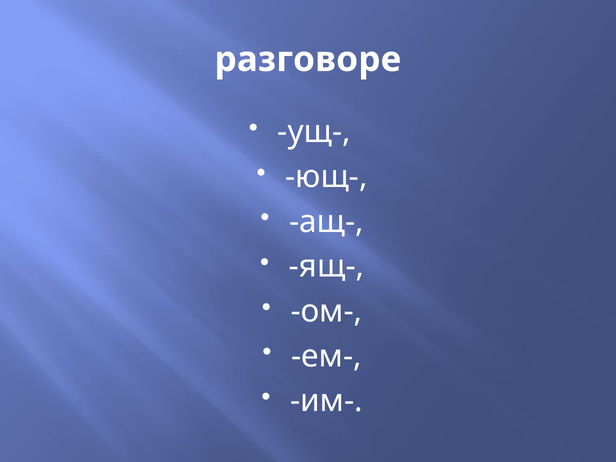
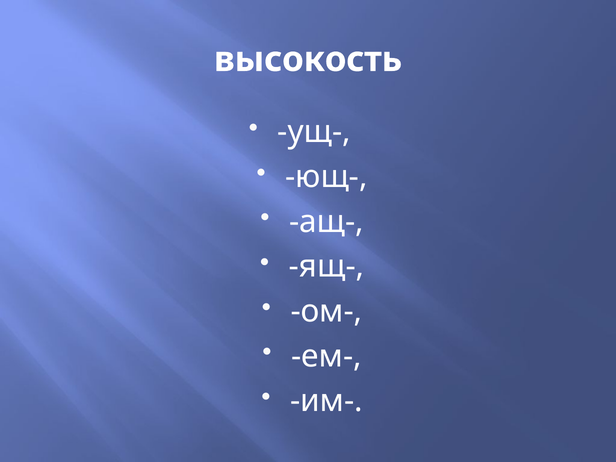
разговоре: разговоре -> высокость
